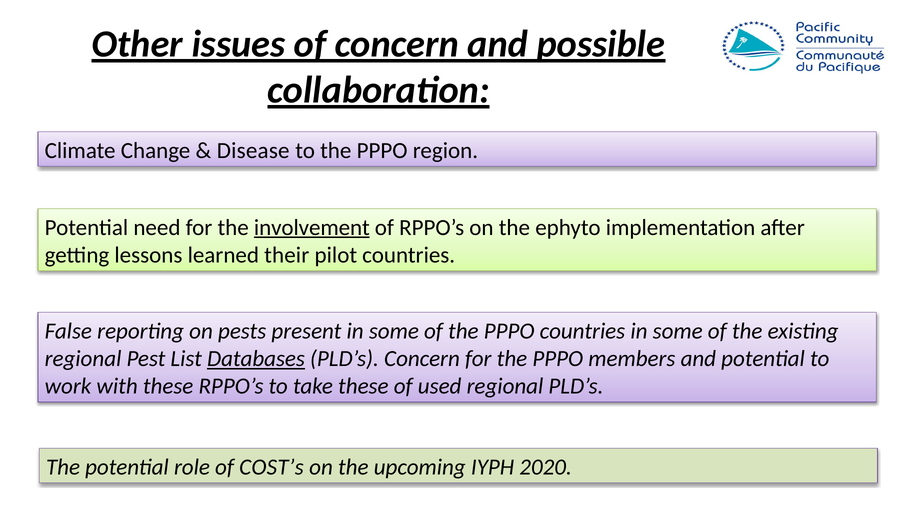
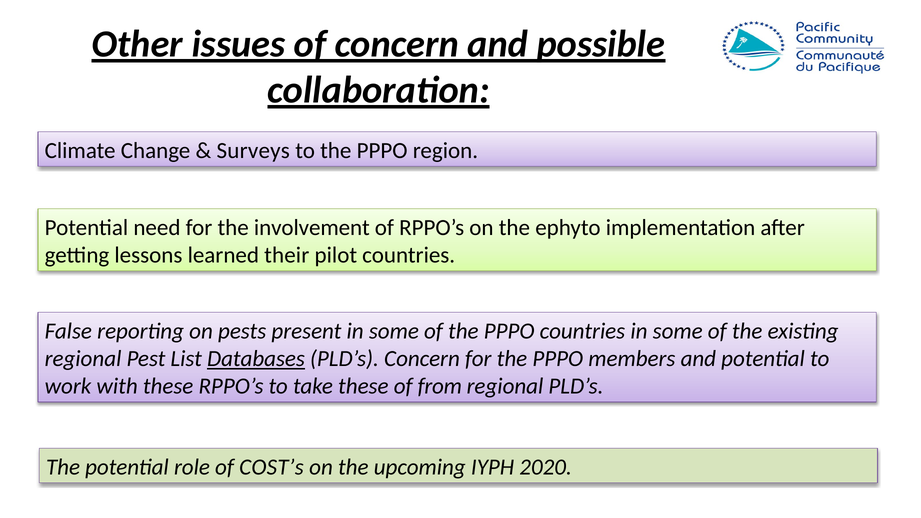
Disease: Disease -> Surveys
involvement underline: present -> none
used: used -> from
